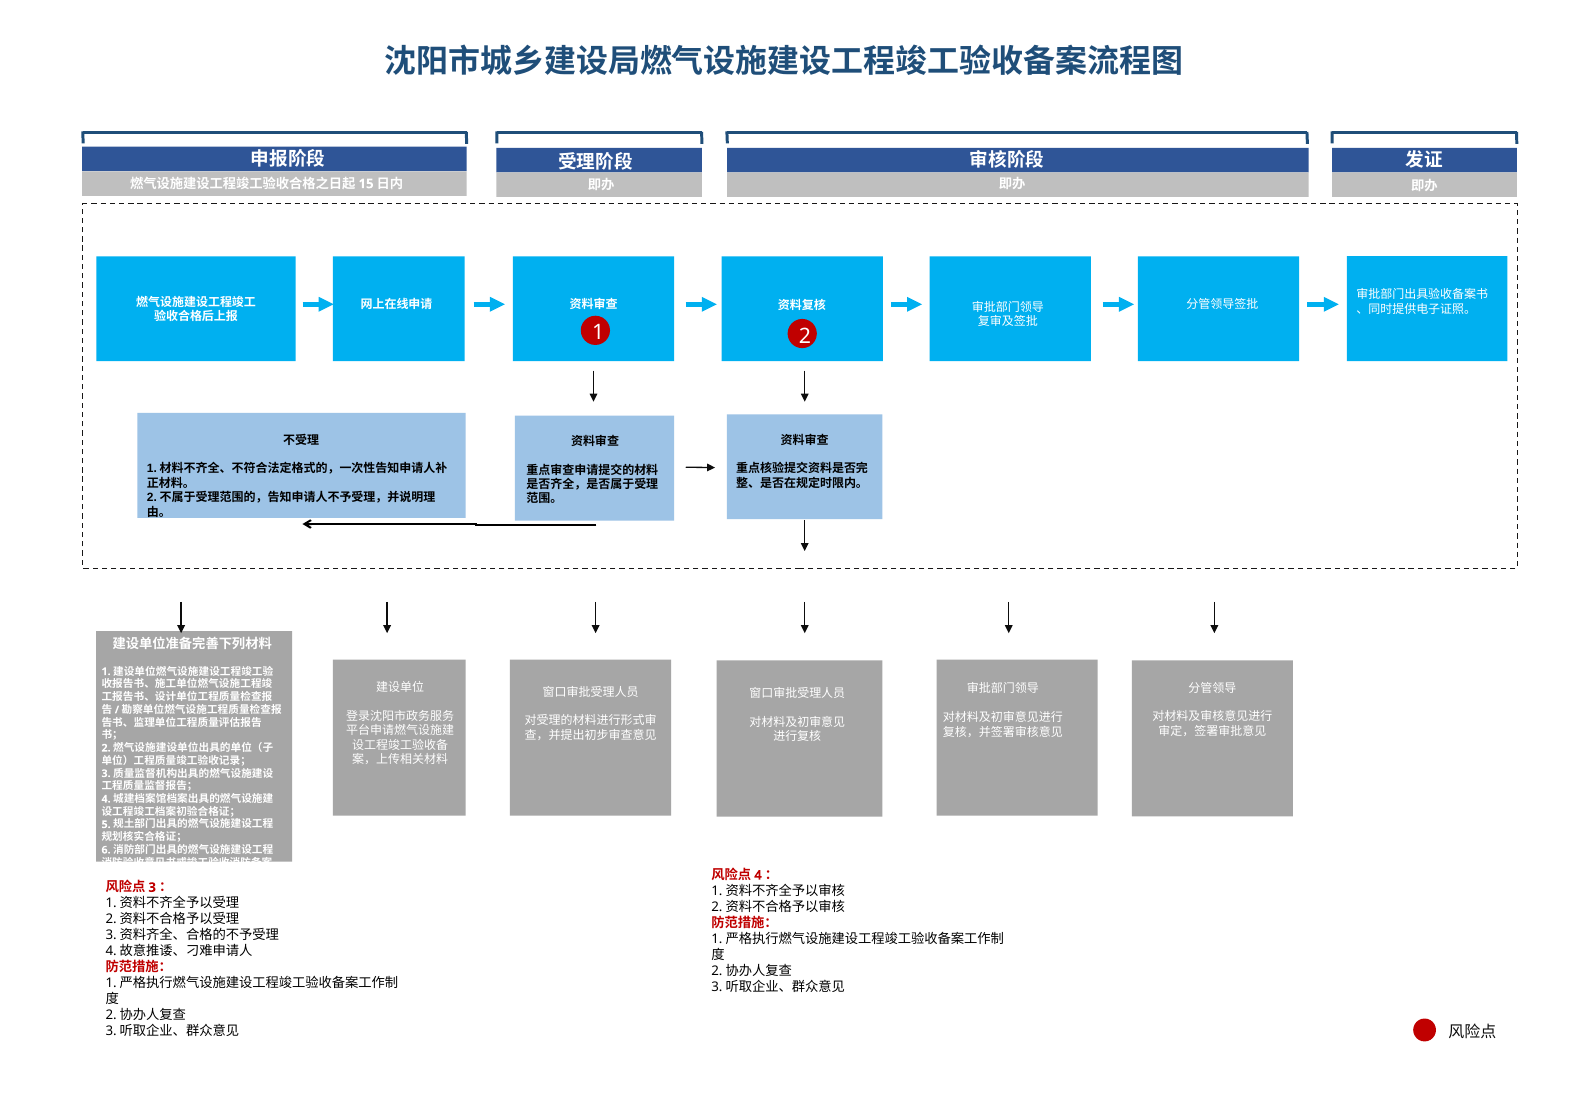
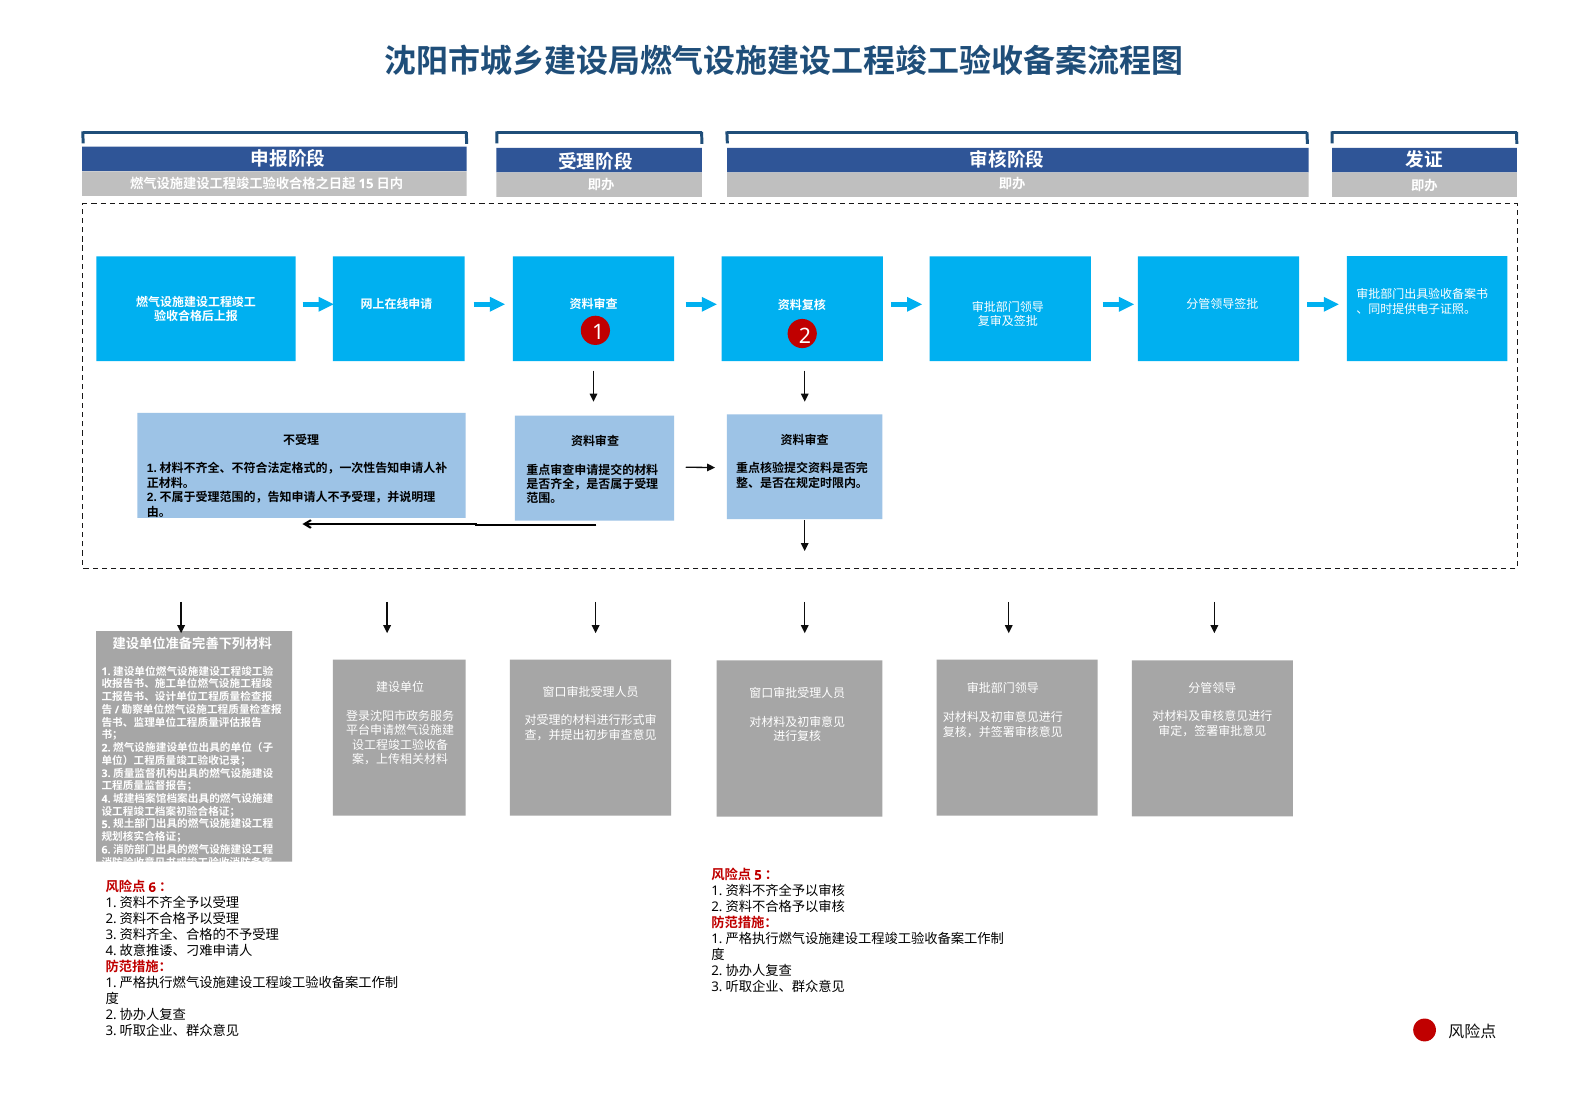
4: 4 -> 5
3: 3 -> 6
